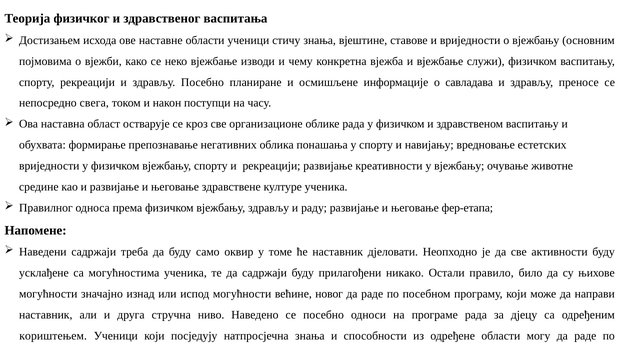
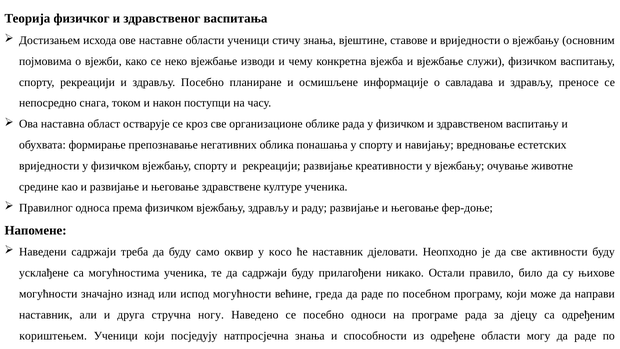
свега: свега -> снага
фер-етапа: фер-етапа -> фер-доње
томе: томе -> косо
новог: новог -> греда
ниво: ниво -> ногу
